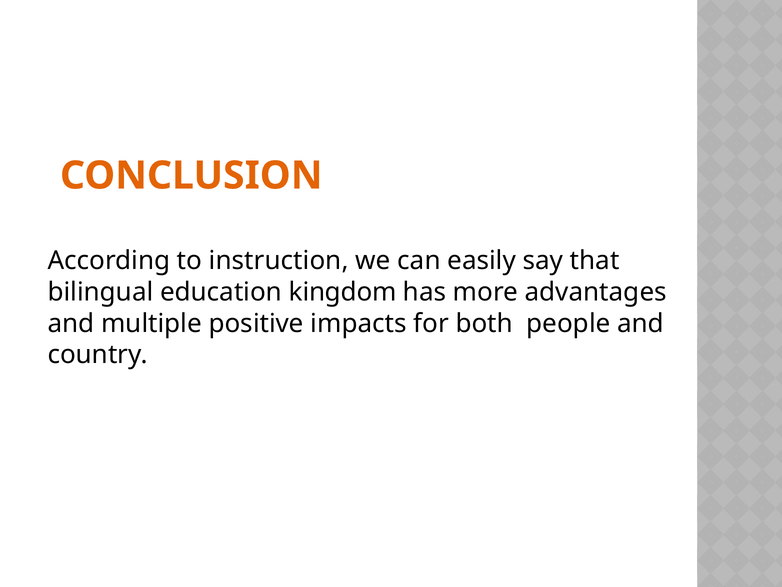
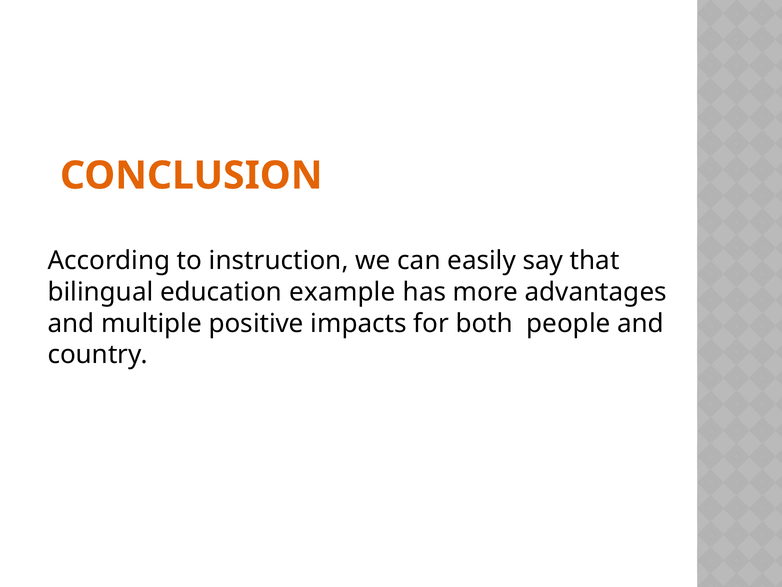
kingdom: kingdom -> example
